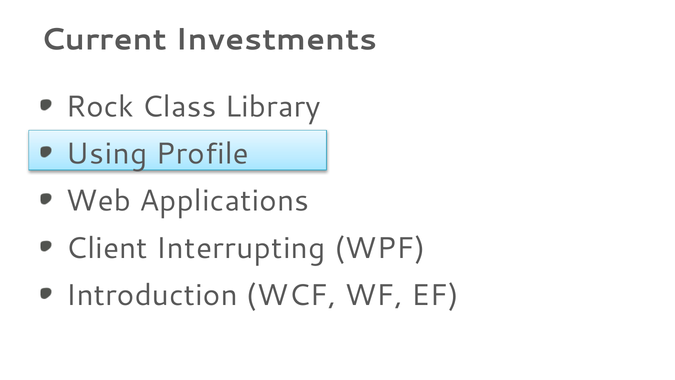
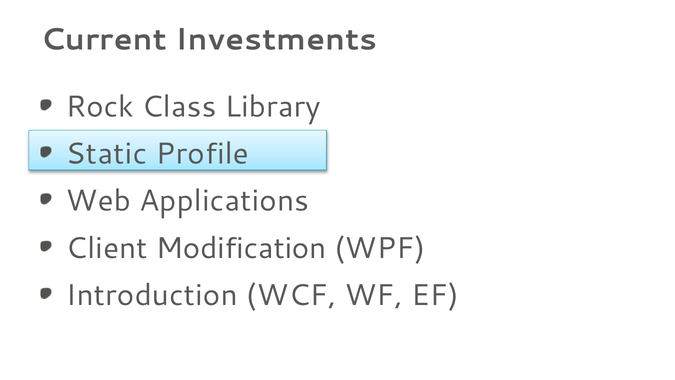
Using: Using -> Static
Interrupting: Interrupting -> Modification
